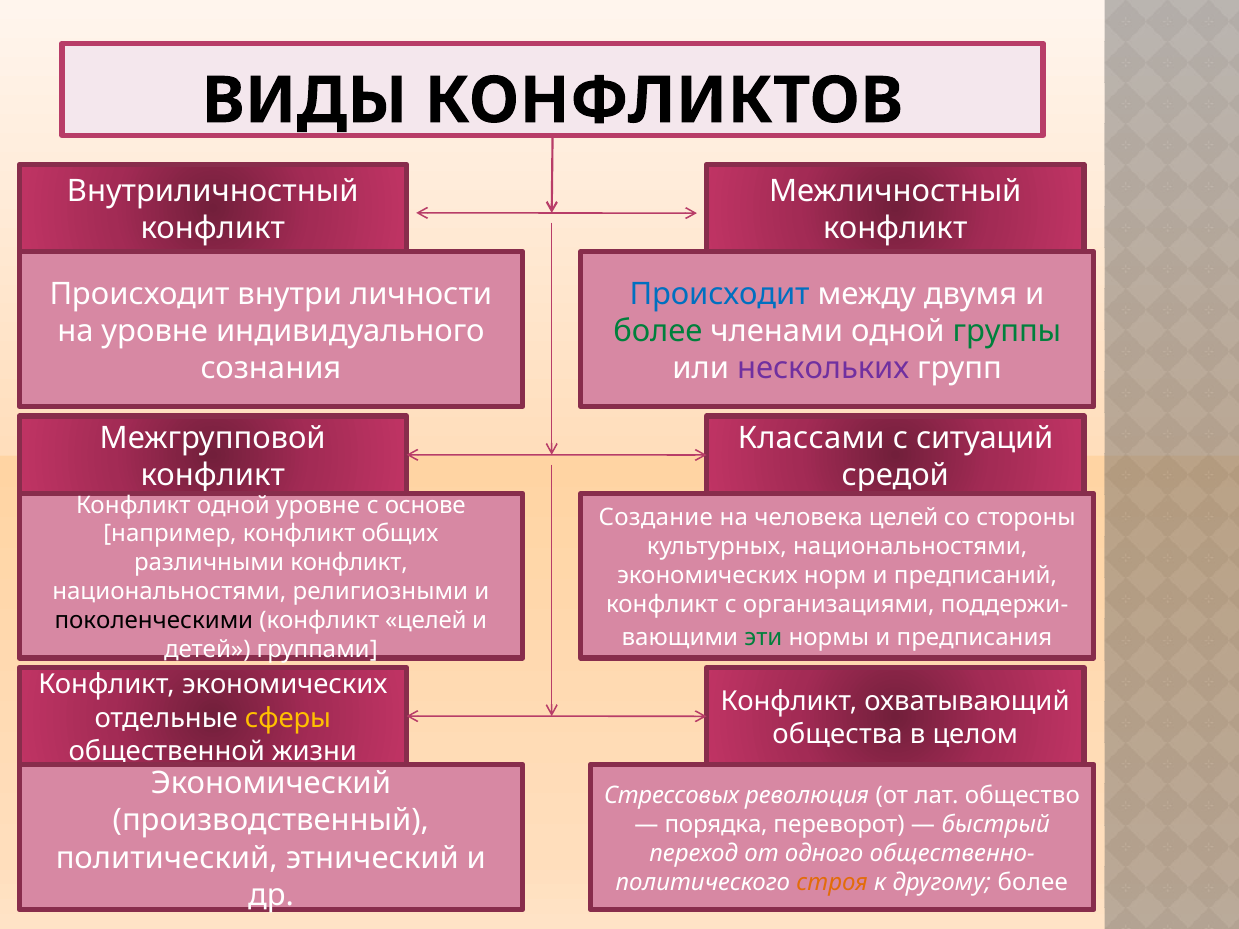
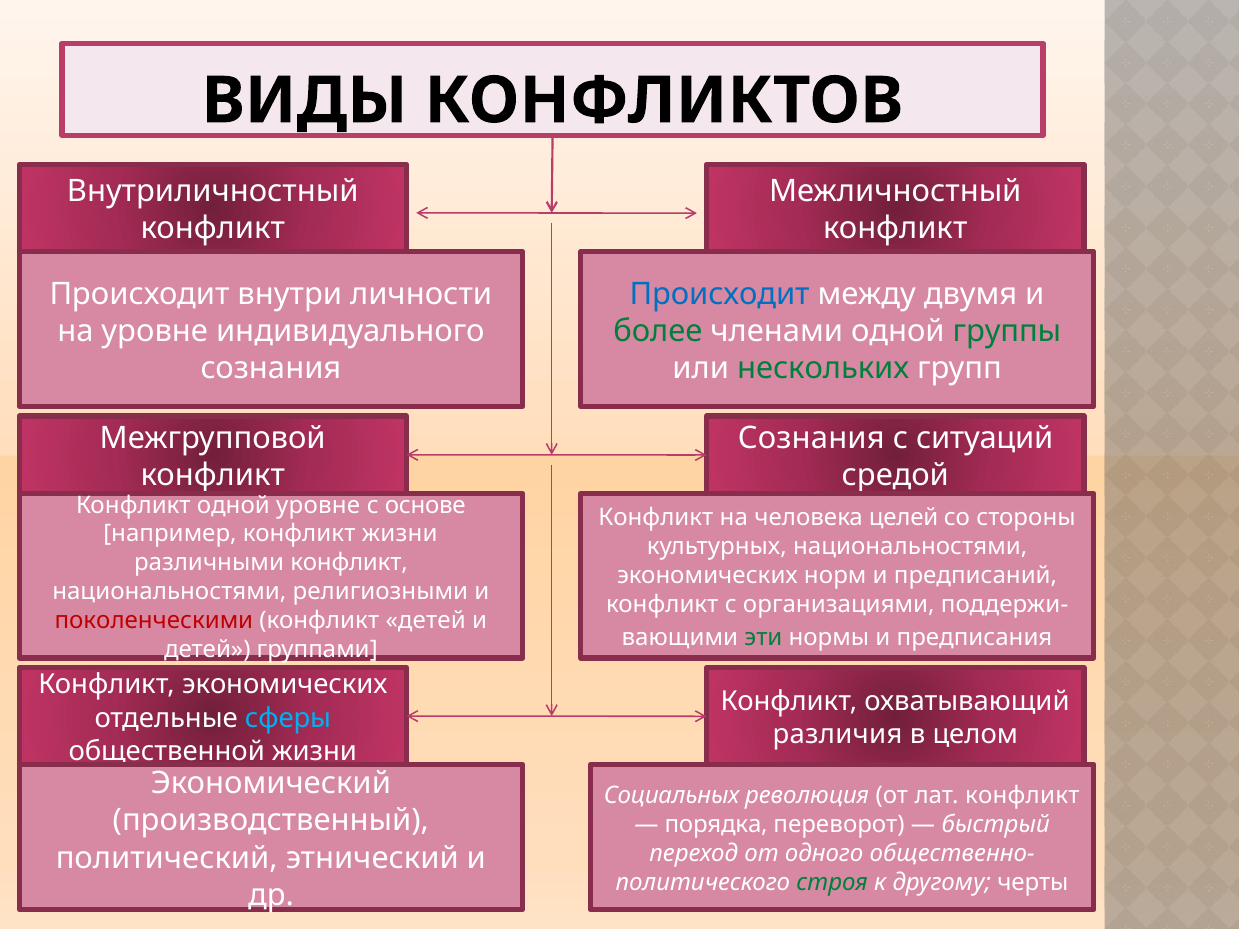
нескольких colour: purple -> green
Классами at (811, 439): Классами -> Сознания
Создание at (656, 518): Создание -> Конфликт
конфликт общих: общих -> жизни
поколенческими colour: black -> red
конфликт целей: целей -> детей
сферы colour: yellow -> light blue
общества: общества -> различия
Стрессовых: Стрессовых -> Социальных
лат общество: общество -> конфликт
строя colour: orange -> green
другому более: более -> черты
